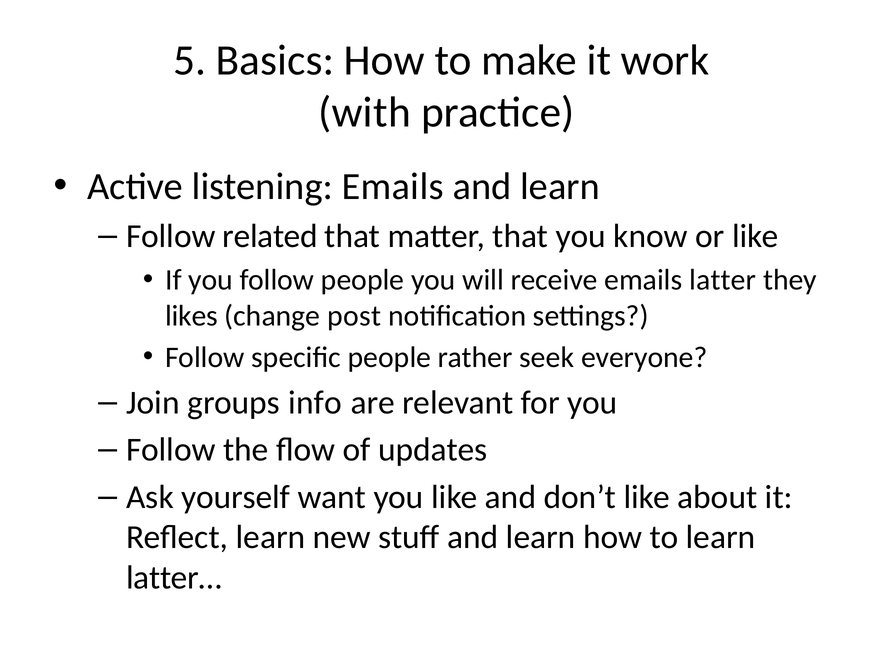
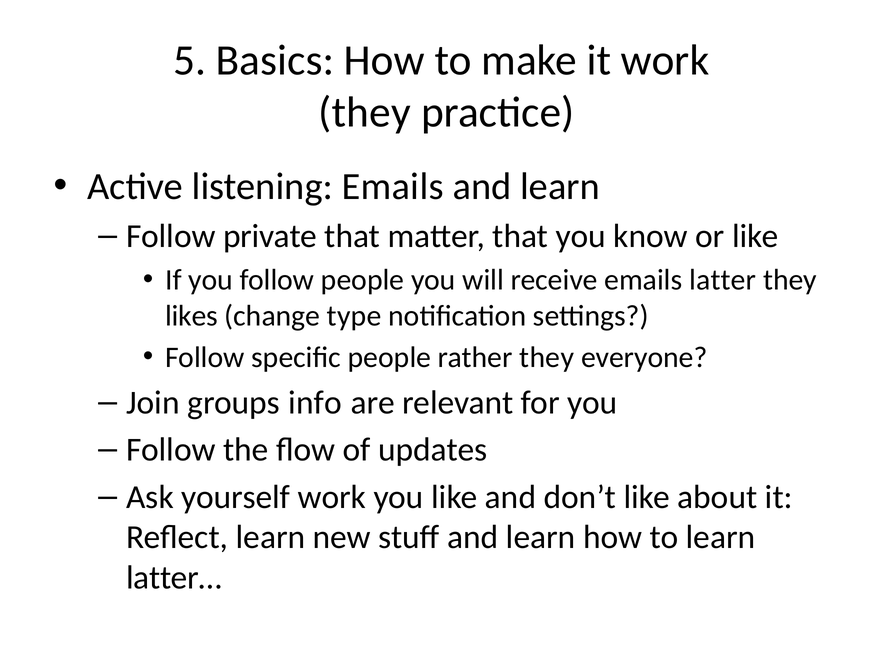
with at (364, 112): with -> they
related: related -> private
post: post -> type
rather seek: seek -> they
yourself want: want -> work
